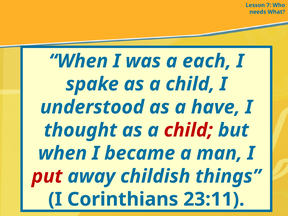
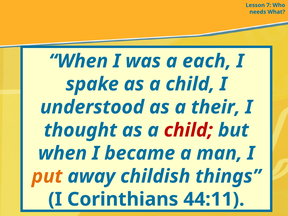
have: have -> their
put colour: red -> orange
23:11: 23:11 -> 44:11
